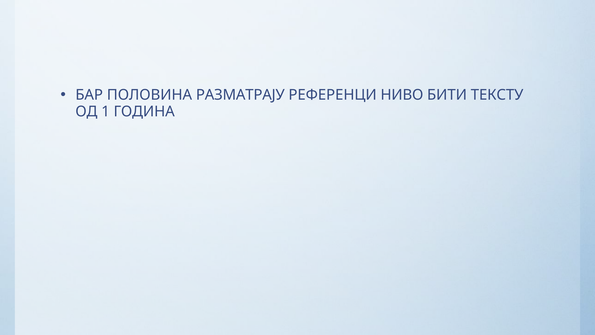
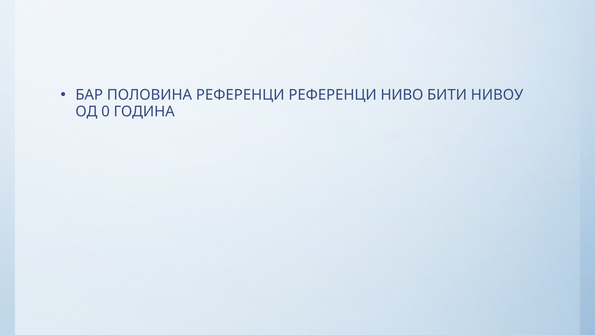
ПОЛОВИНА РАЗМАТРАЈУ: РАЗМАТРАЈУ -> РЕФЕРЕНЦИ
ТЕКСТУ: ТЕКСТУ -> НИВОУ
1: 1 -> 0
